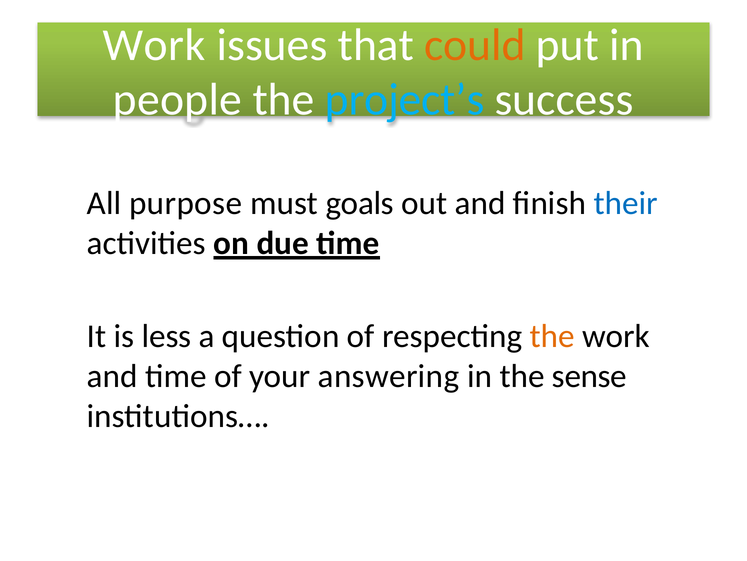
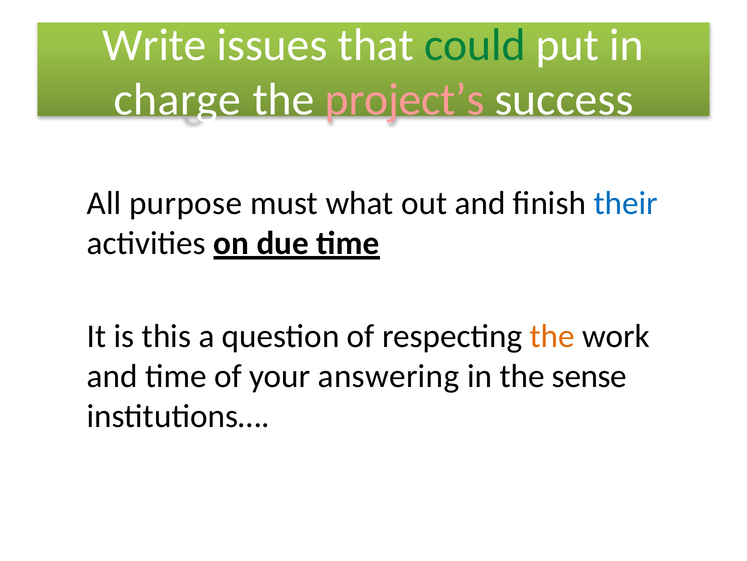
Work at (154, 45): Work -> Write
could colour: orange -> green
people: people -> charge
project’s colour: light blue -> pink
goals: goals -> what
less: less -> this
